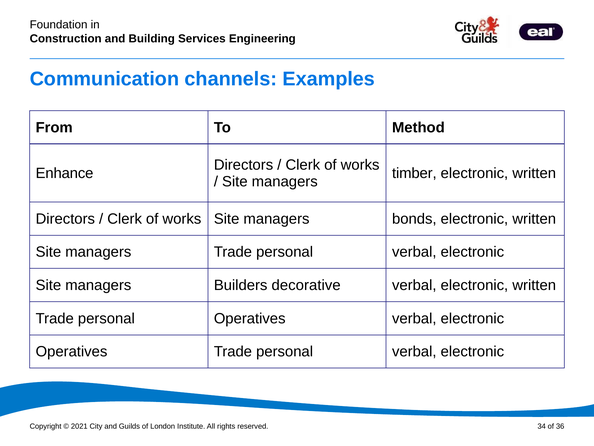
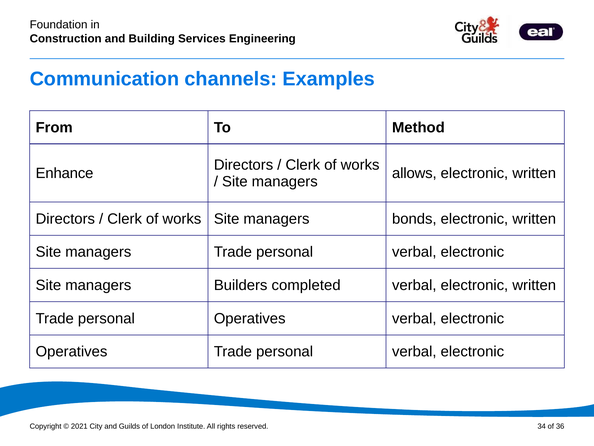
timber: timber -> allows
decorative: decorative -> completed
